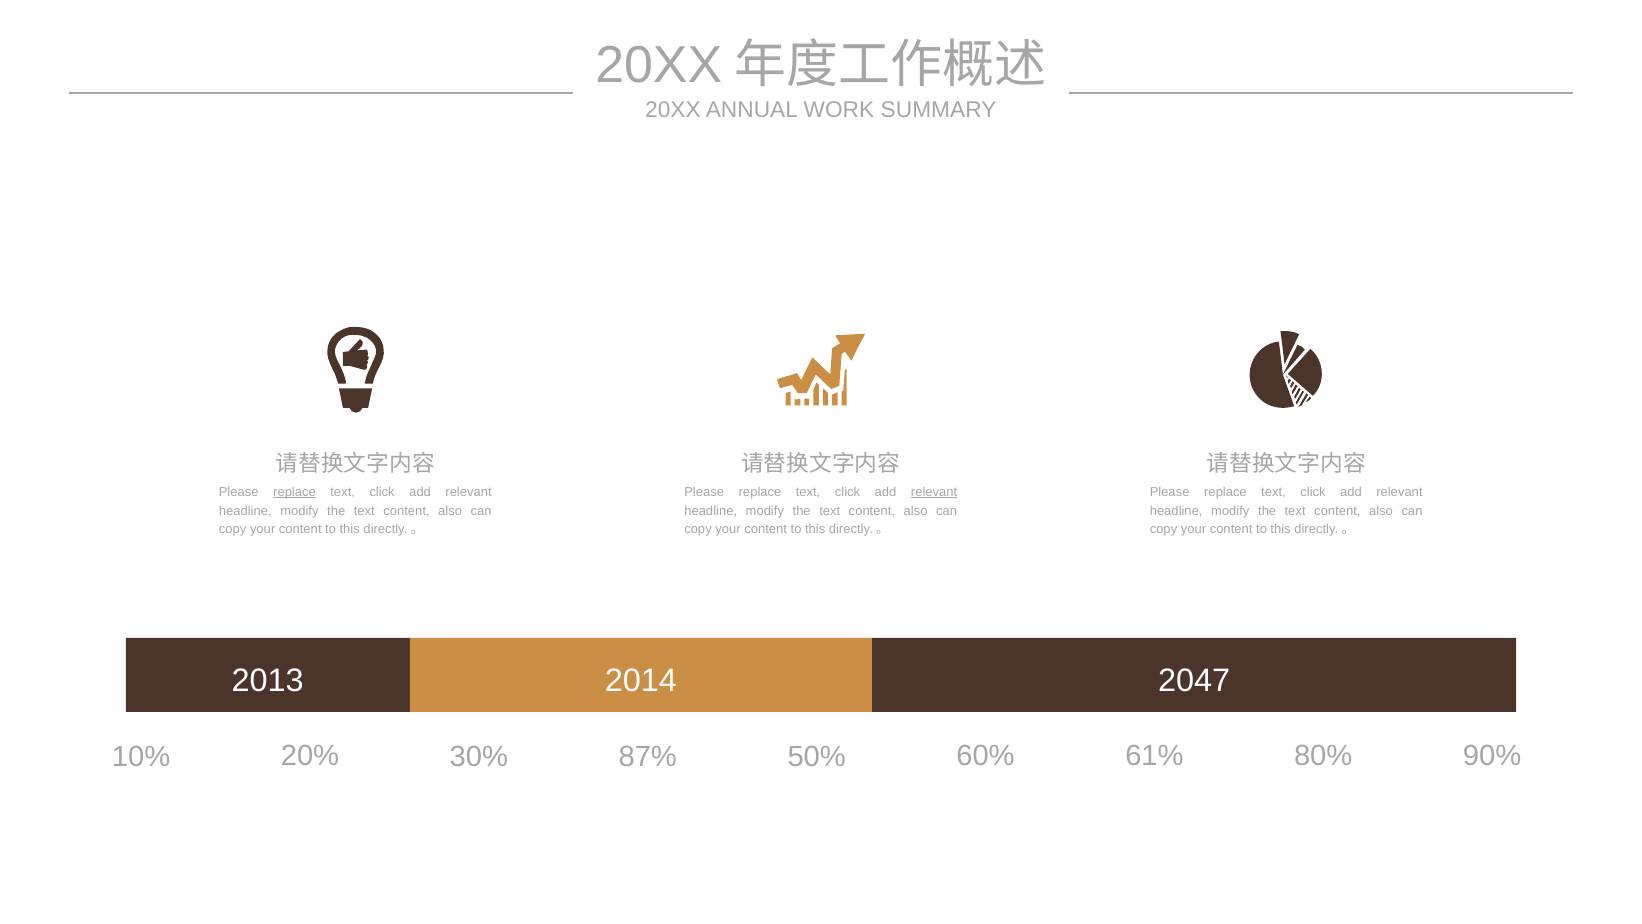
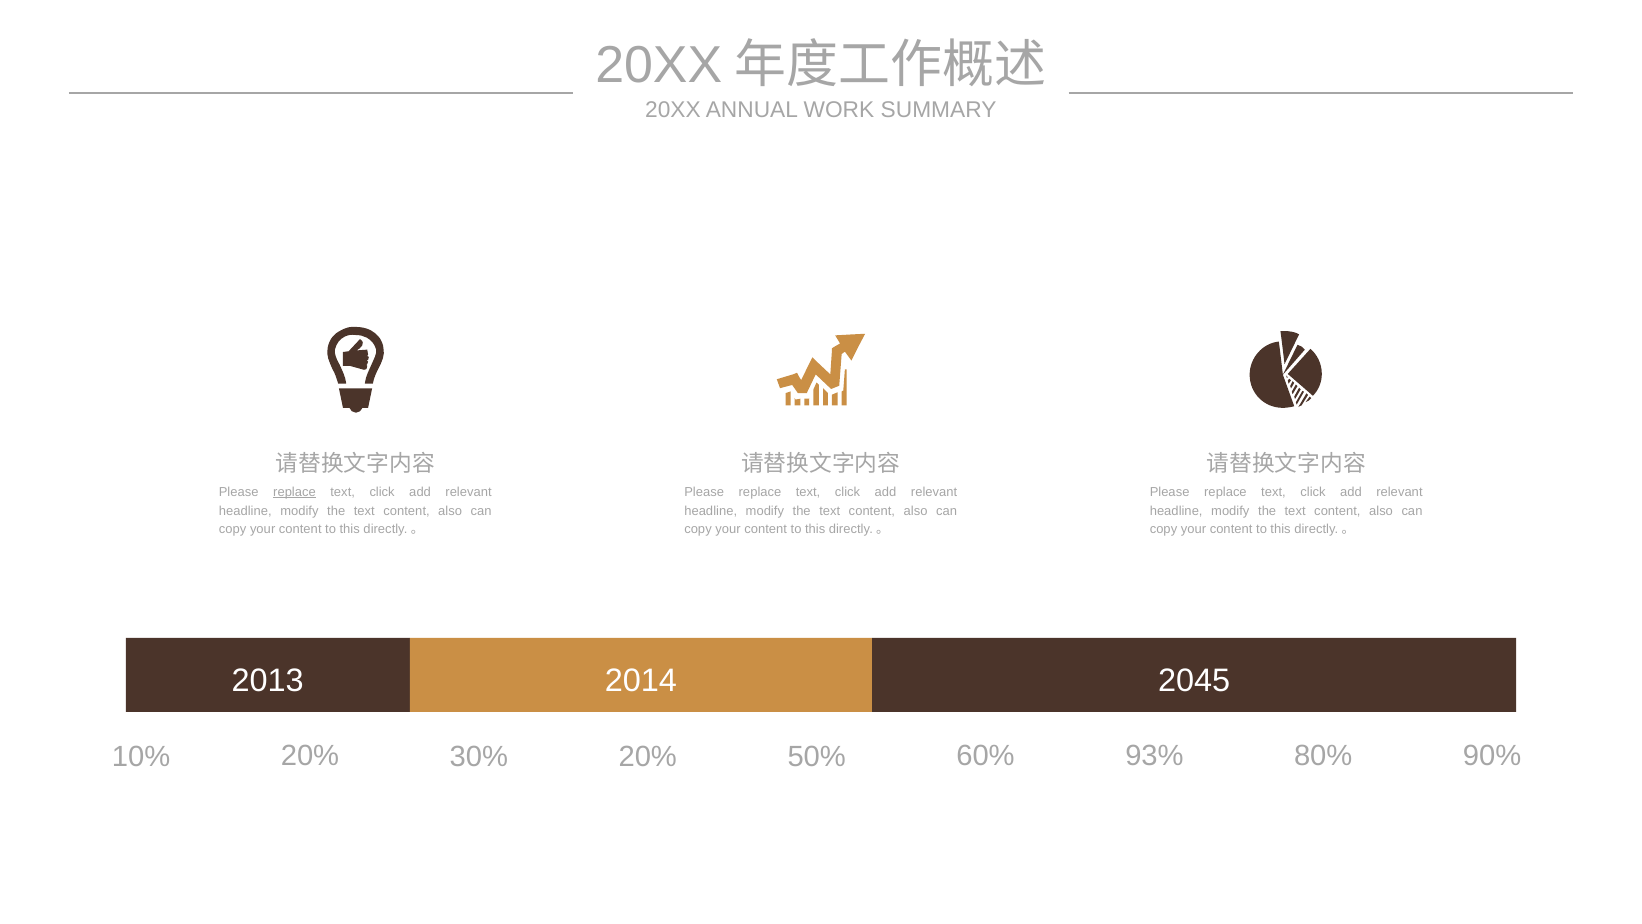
relevant at (934, 492) underline: present -> none
2047: 2047 -> 2045
30% 87%: 87% -> 20%
61%: 61% -> 93%
